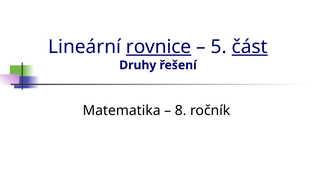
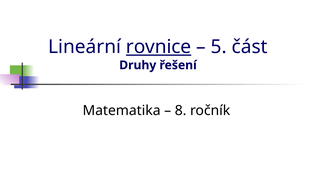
část underline: present -> none
